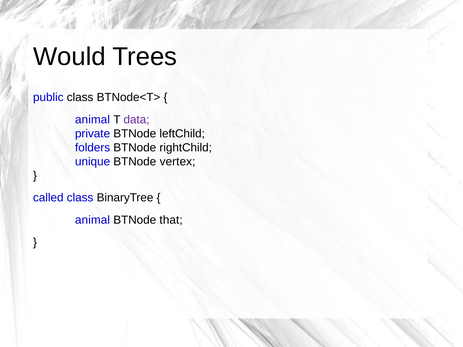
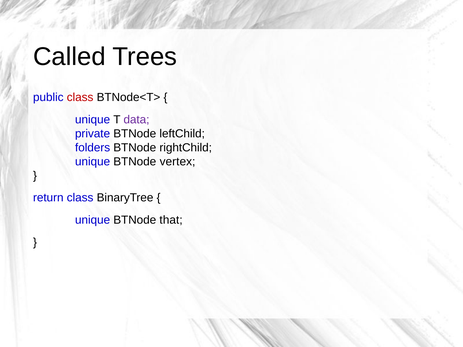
Would: Would -> Called
class at (80, 97) colour: black -> red
animal at (93, 120): animal -> unique
called: called -> return
animal at (93, 220): animal -> unique
